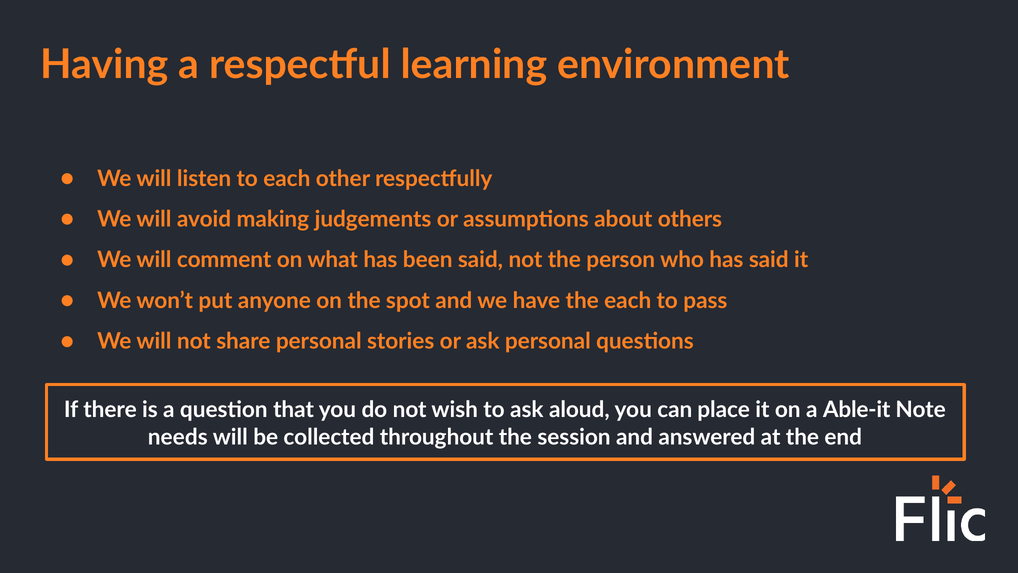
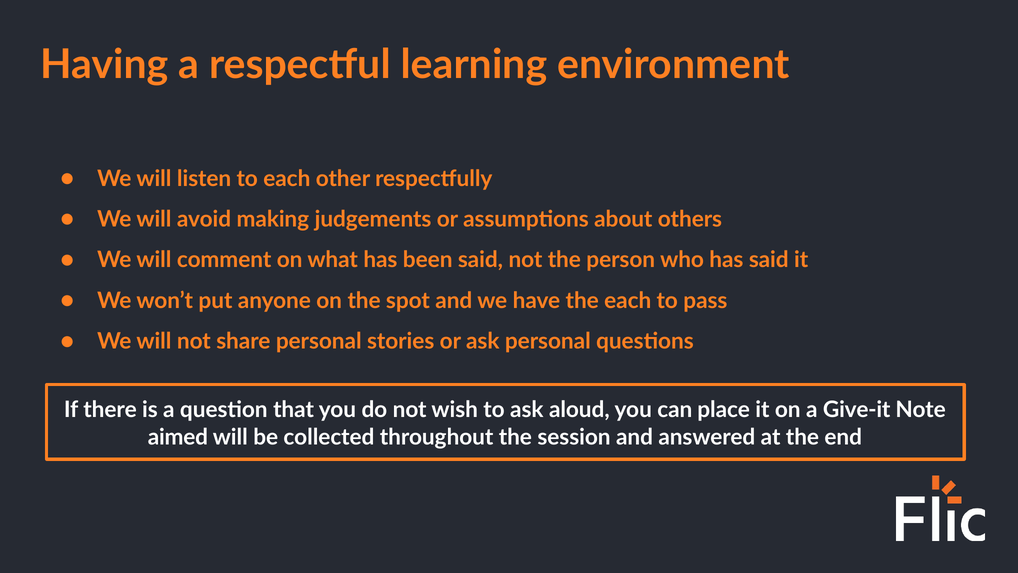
Able-it: Able-it -> Give-it
needs: needs -> aimed
